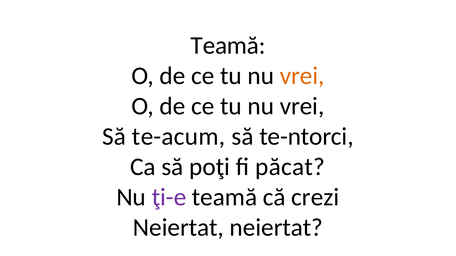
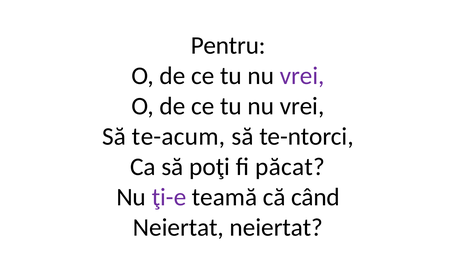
Teamă at (228, 46): Teamă -> Pentru
vrei at (302, 76) colour: orange -> purple
crezi: crezi -> când
